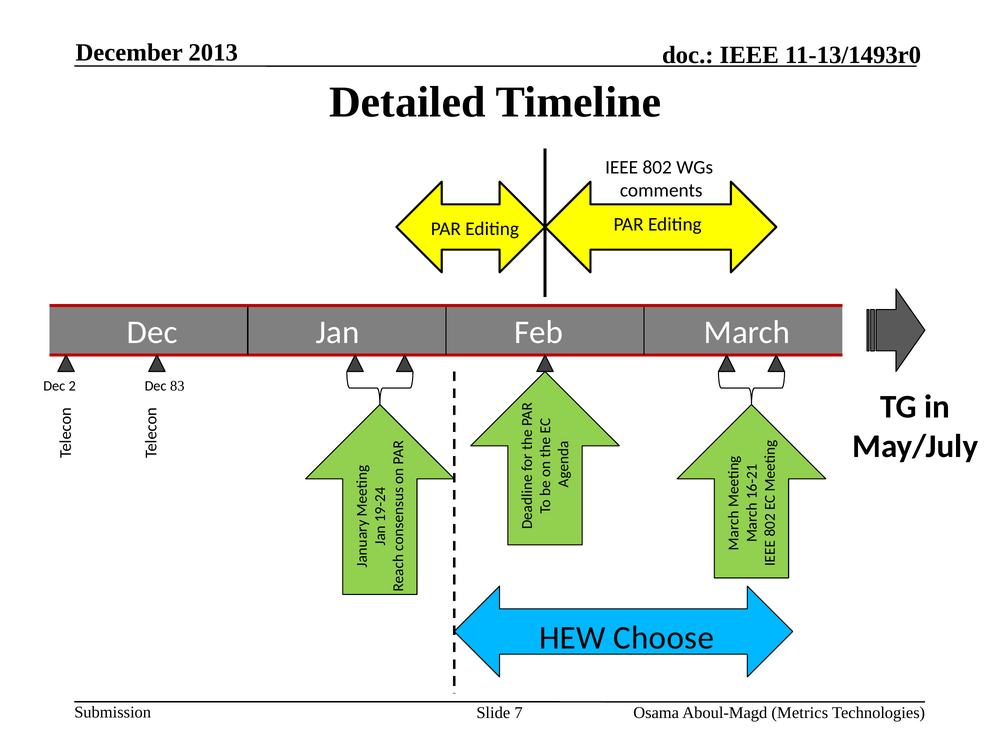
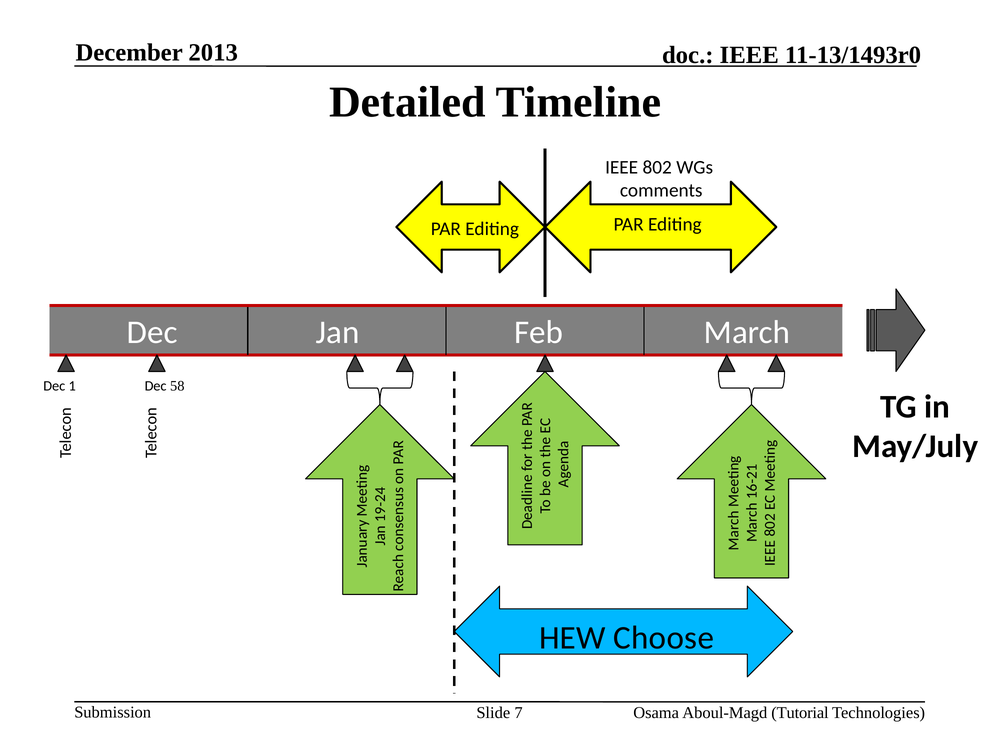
Dec 2: 2 -> 1
83: 83 -> 58
Metrics: Metrics -> Tutorial
